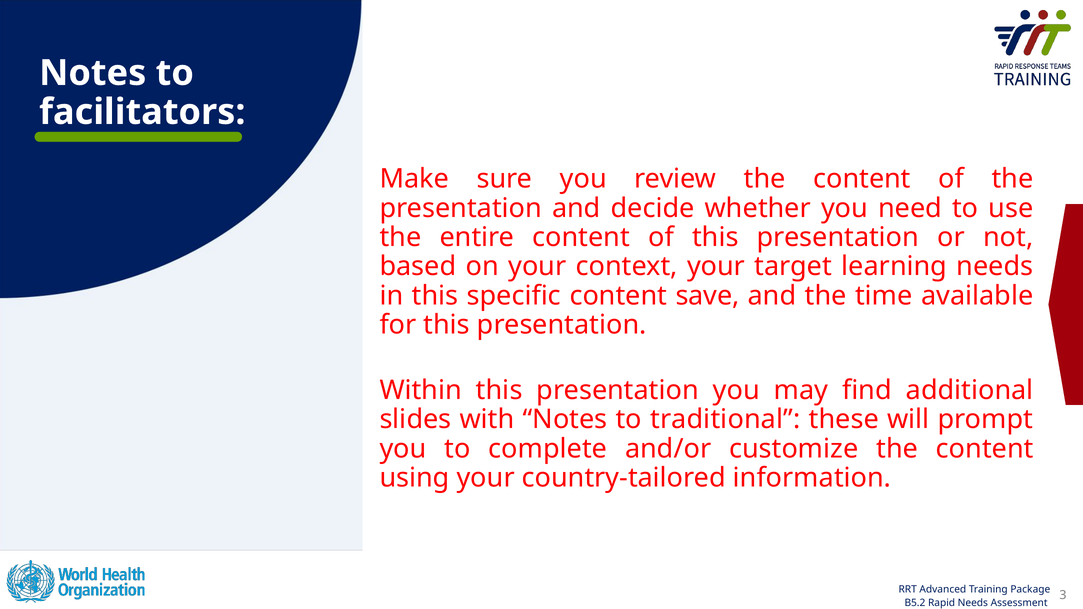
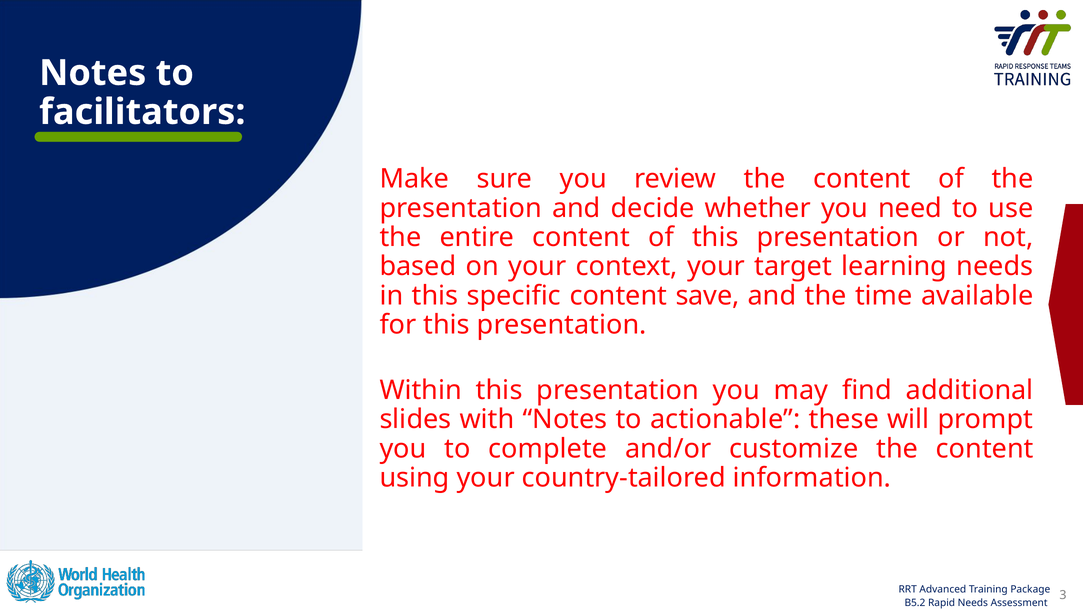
traditional: traditional -> actionable
